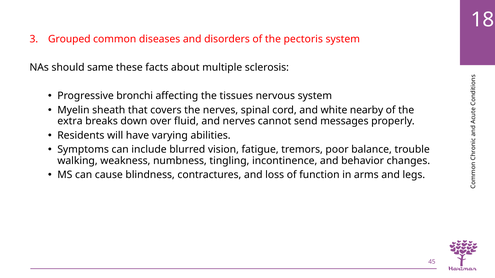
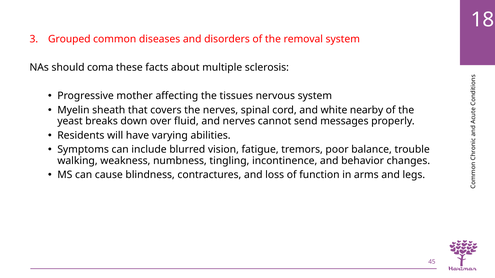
pectoris: pectoris -> removal
same: same -> coma
bronchi: bronchi -> mother
extra: extra -> yeast
